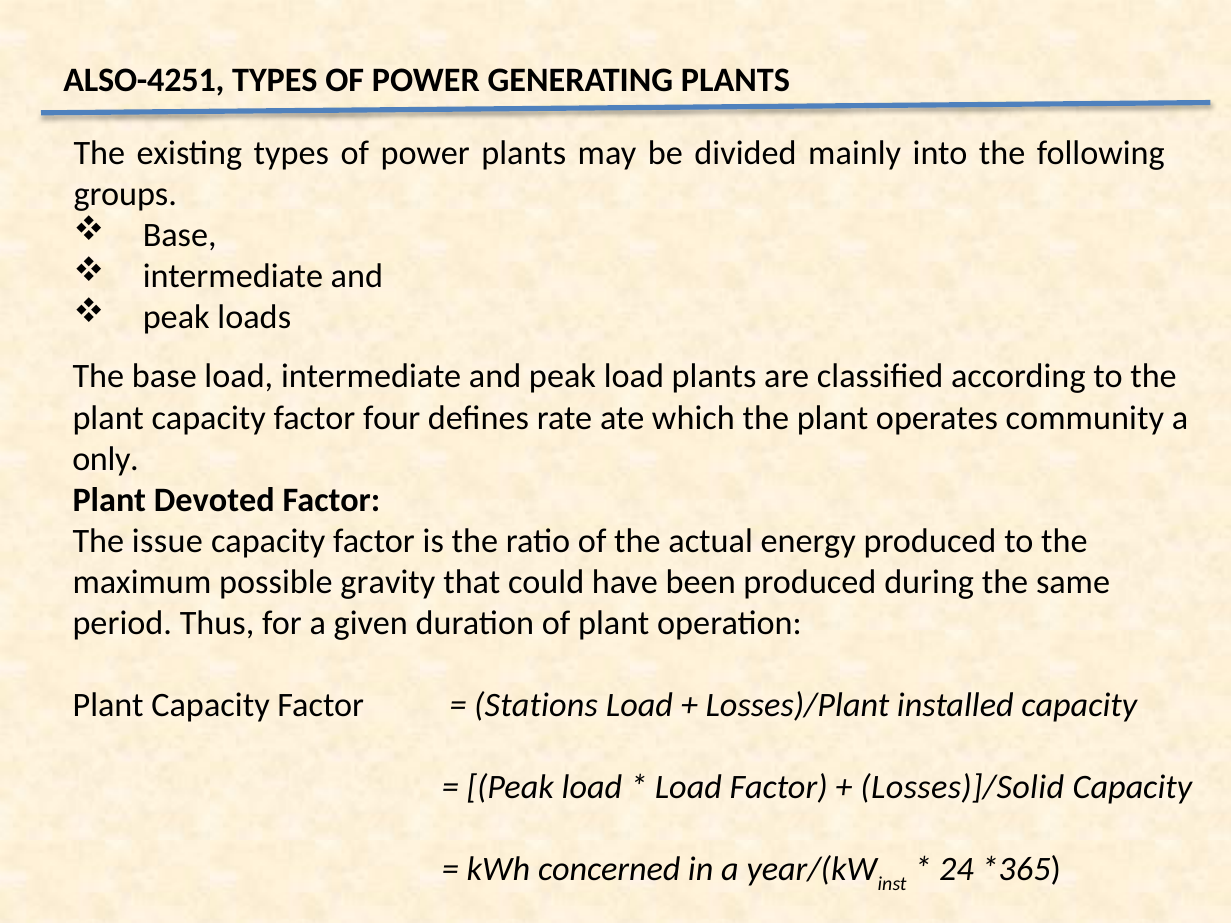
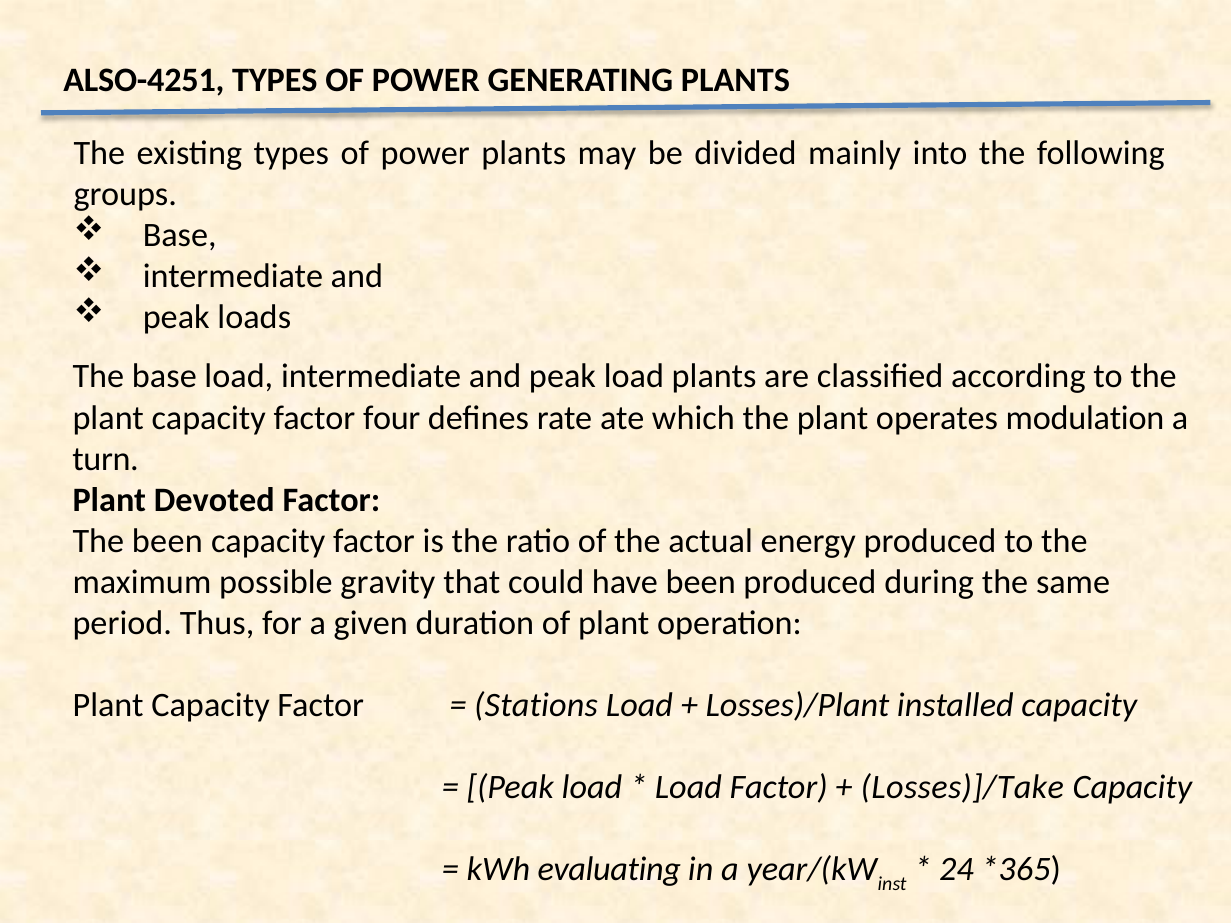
community: community -> modulation
only: only -> turn
The issue: issue -> been
Losses)]/Solid: Losses)]/Solid -> Losses)]/Take
concerned: concerned -> evaluating
